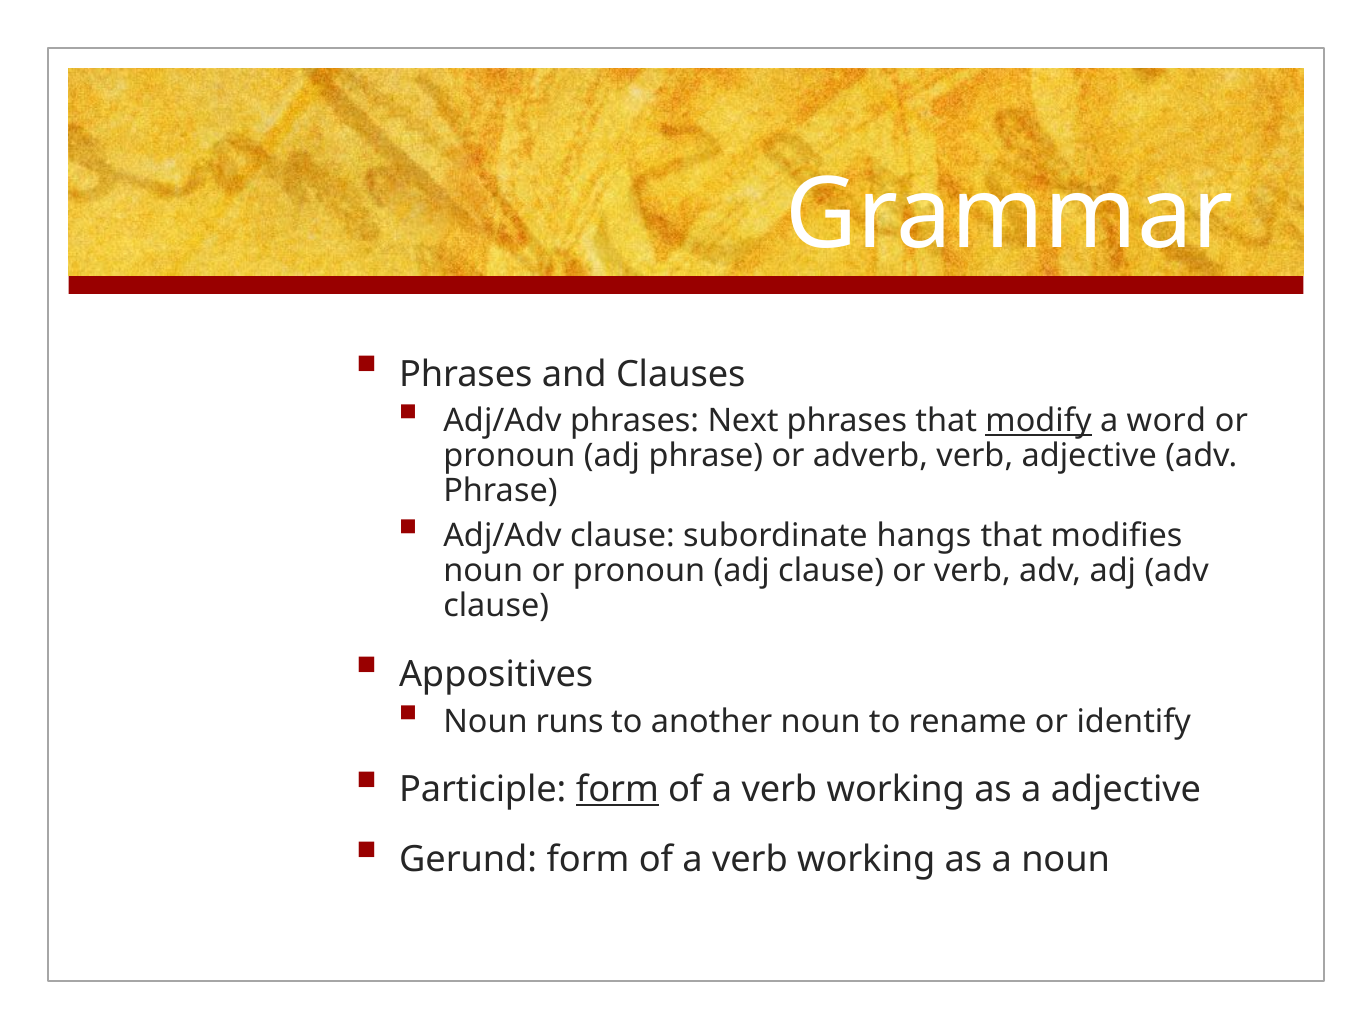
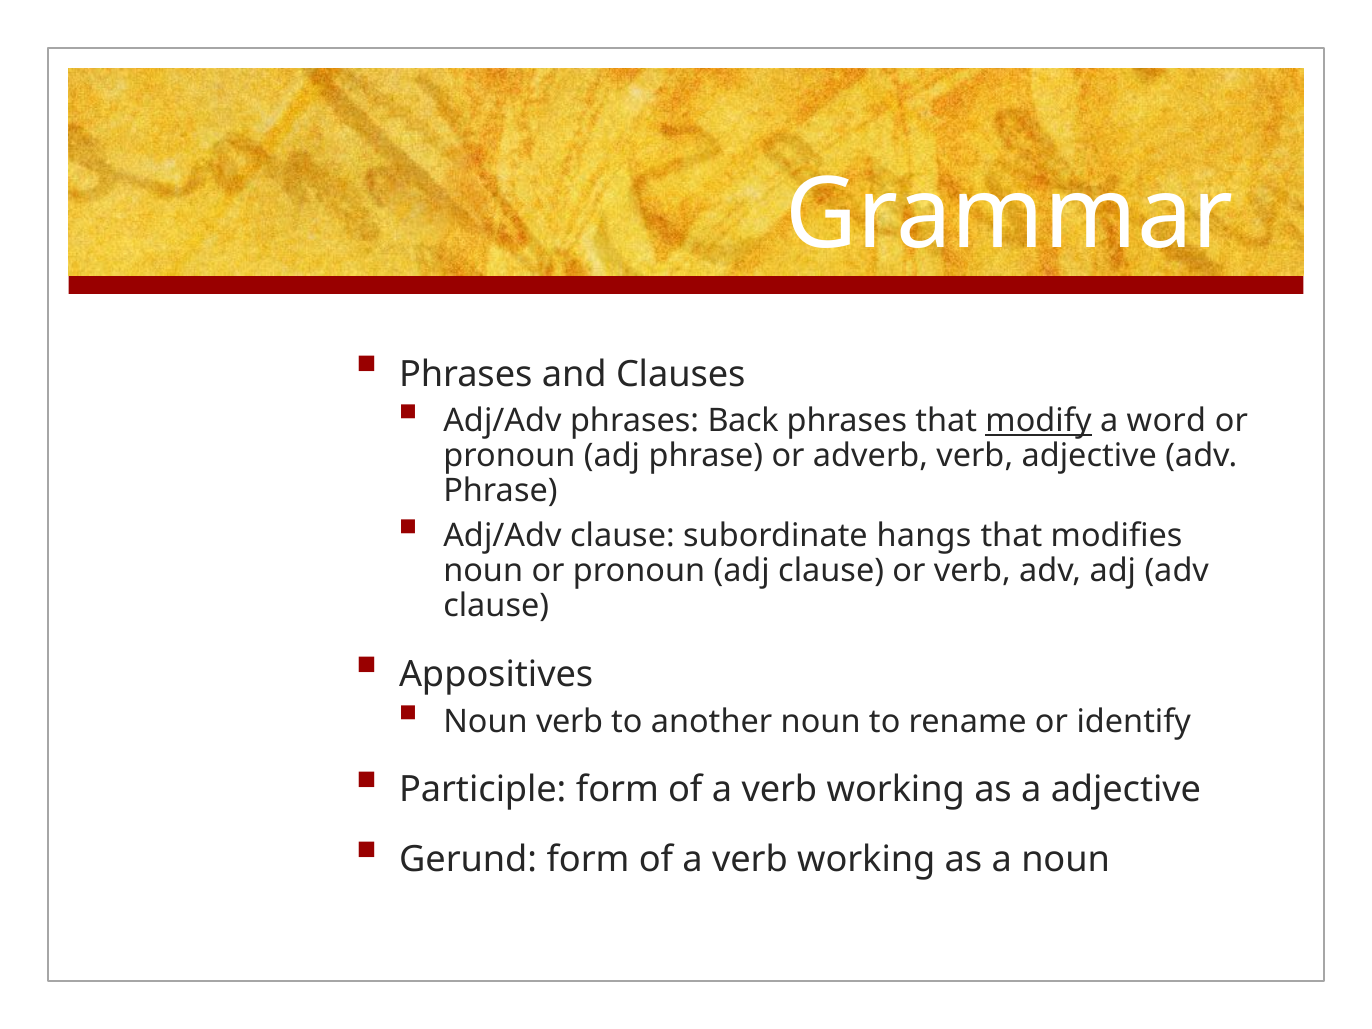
Next: Next -> Back
Noun runs: runs -> verb
form at (617, 790) underline: present -> none
